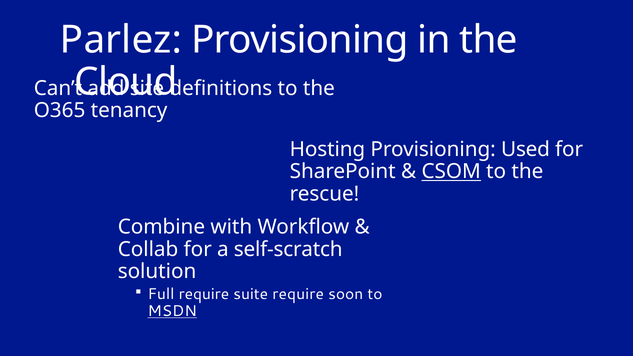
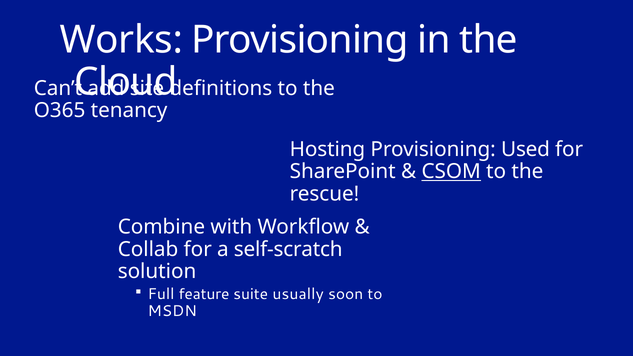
Parlez: Parlez -> Works
Full require: require -> feature
suite require: require -> usually
MSDN underline: present -> none
